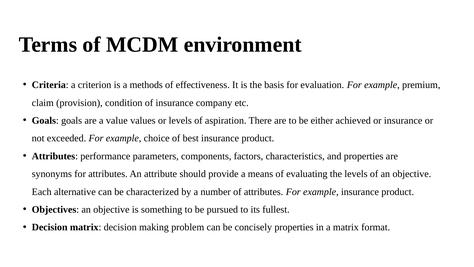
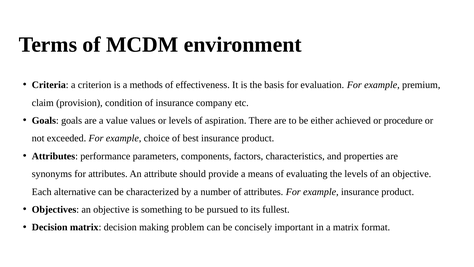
or insurance: insurance -> procedure
concisely properties: properties -> important
